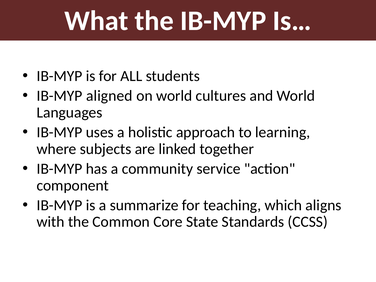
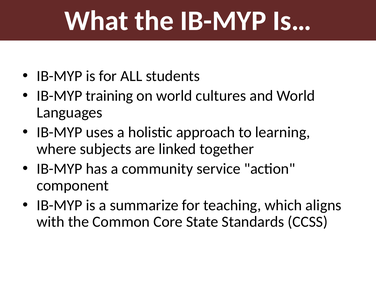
aligned: aligned -> training
